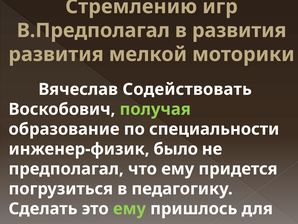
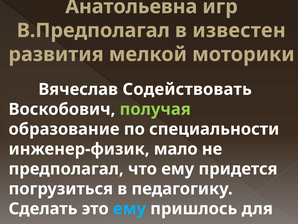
Стремлению: Стремлению -> Анатольевна
в развития: развития -> известен
было: было -> мало
ему at (129, 208) colour: light green -> light blue
